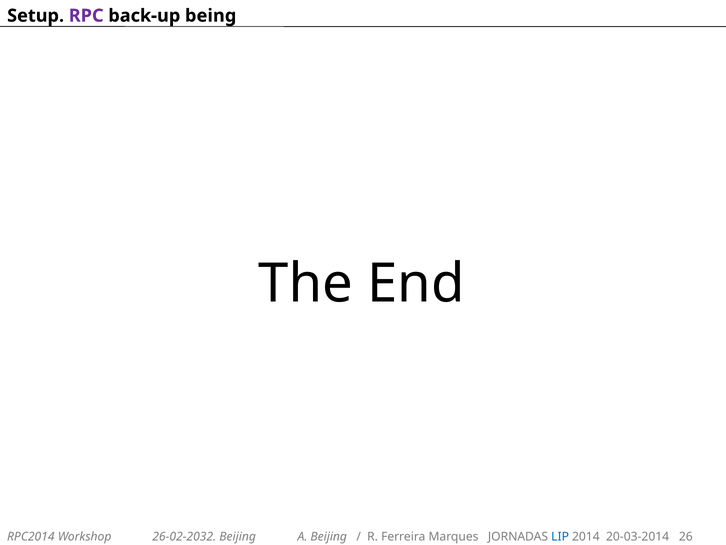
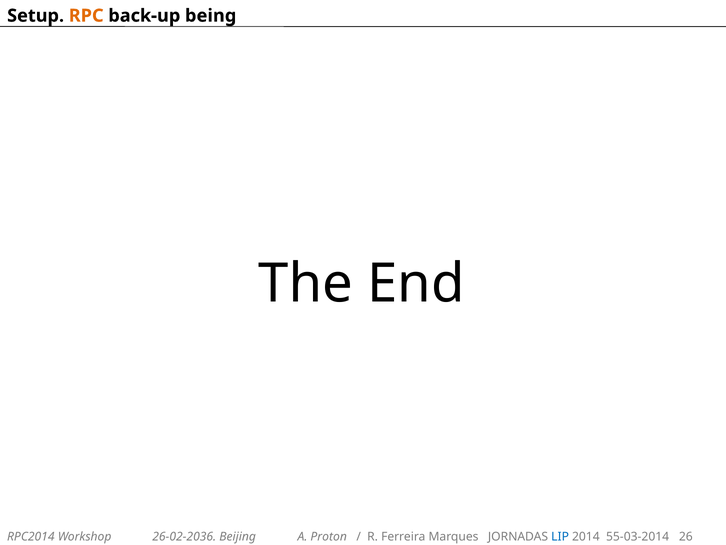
RPC colour: purple -> orange
26-02-2032: 26-02-2032 -> 26-02-2036
A Beijing: Beijing -> Proton
20-03-2014: 20-03-2014 -> 55-03-2014
